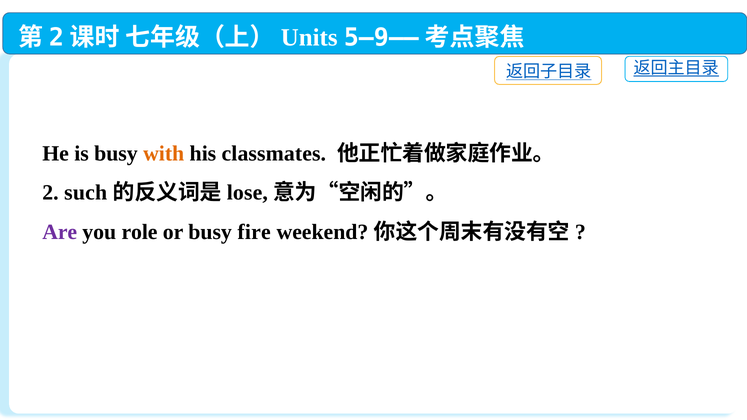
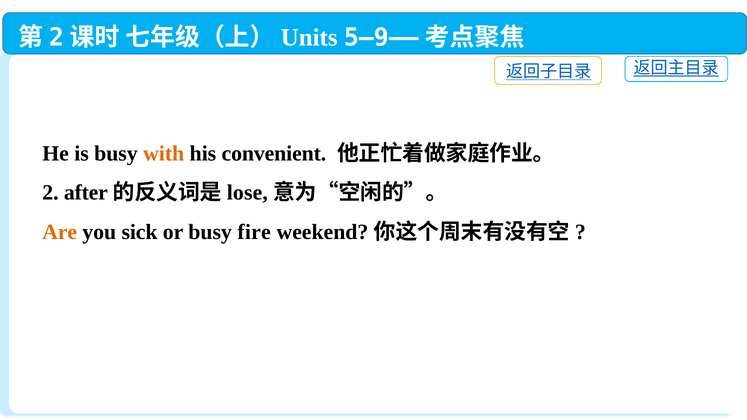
classmates: classmates -> convenient
such: such -> after
Are colour: purple -> orange
role: role -> sick
